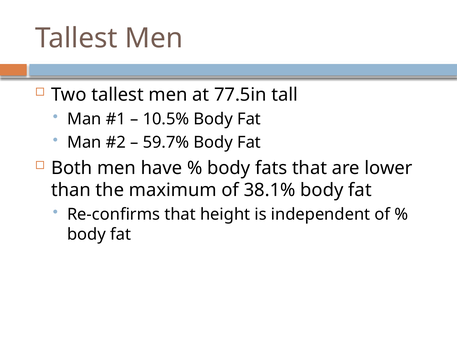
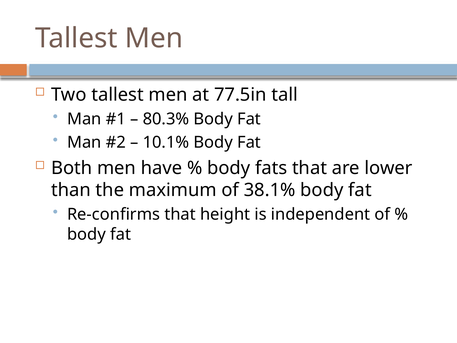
10.5%: 10.5% -> 80.3%
59.7%: 59.7% -> 10.1%
